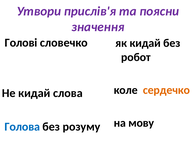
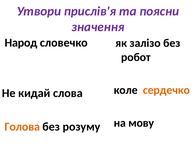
Голові: Голові -> Народ
як кидай: кидай -> залізо
Голова colour: blue -> orange
